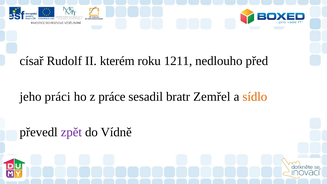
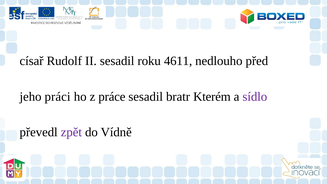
II kterém: kterém -> sesadil
1211: 1211 -> 4611
Zemřel: Zemřel -> Kterém
sídlo colour: orange -> purple
